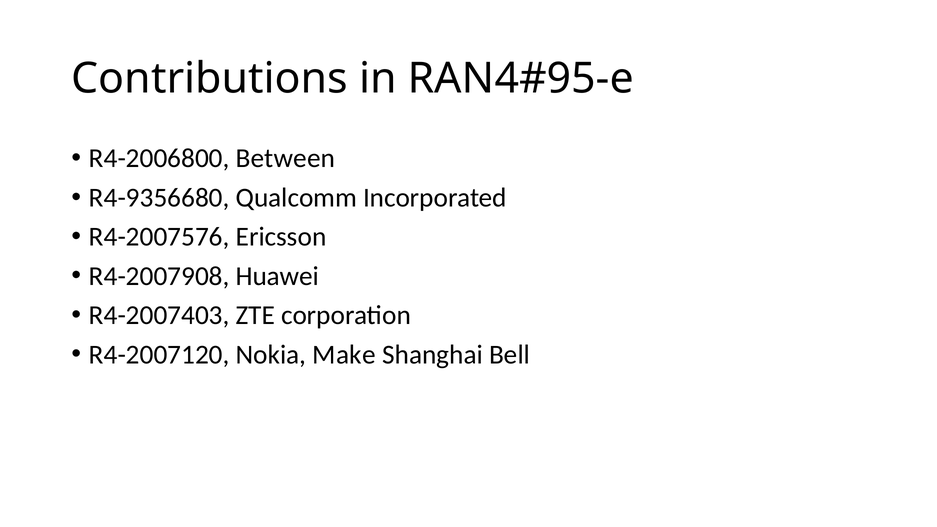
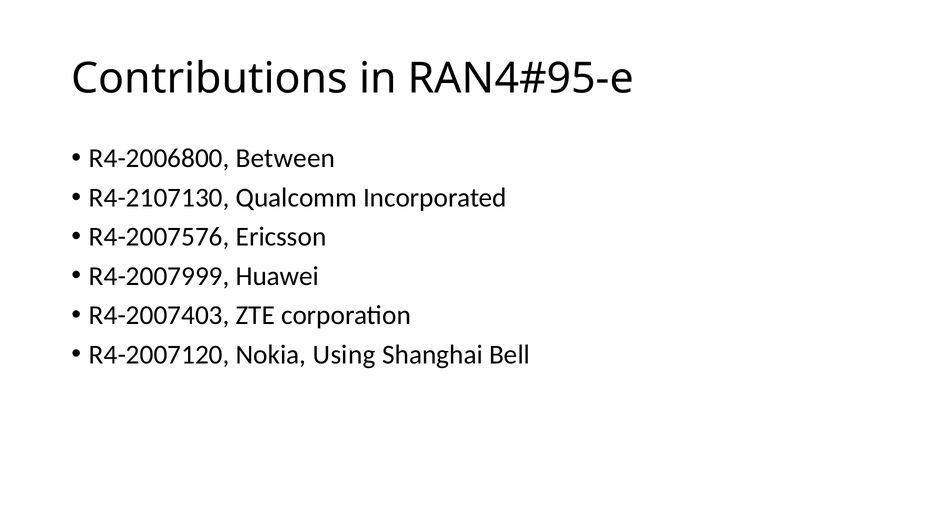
R4-9356680: R4-9356680 -> R4-2107130
R4-2007908: R4-2007908 -> R4-2007999
Make: Make -> Using
